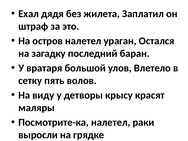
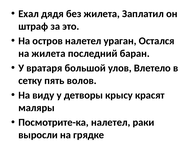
на загадку: загадку -> жилета
